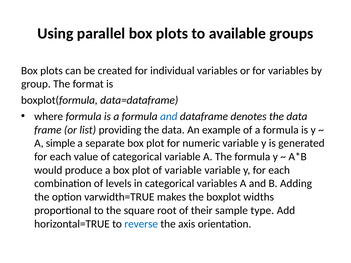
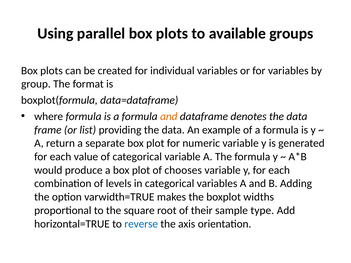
and at (169, 116) colour: blue -> orange
simple: simple -> return
of variable: variable -> chooses
